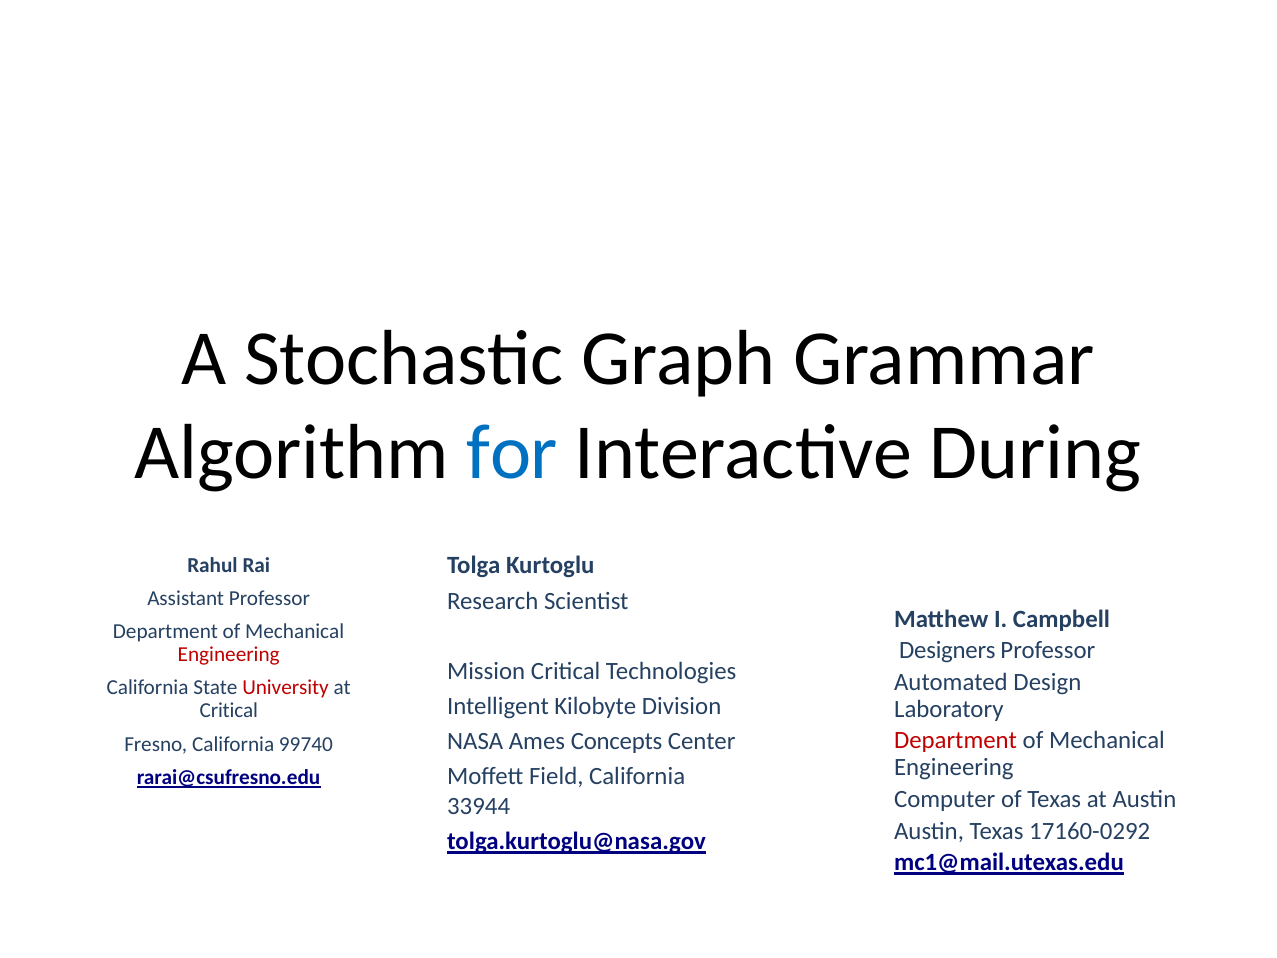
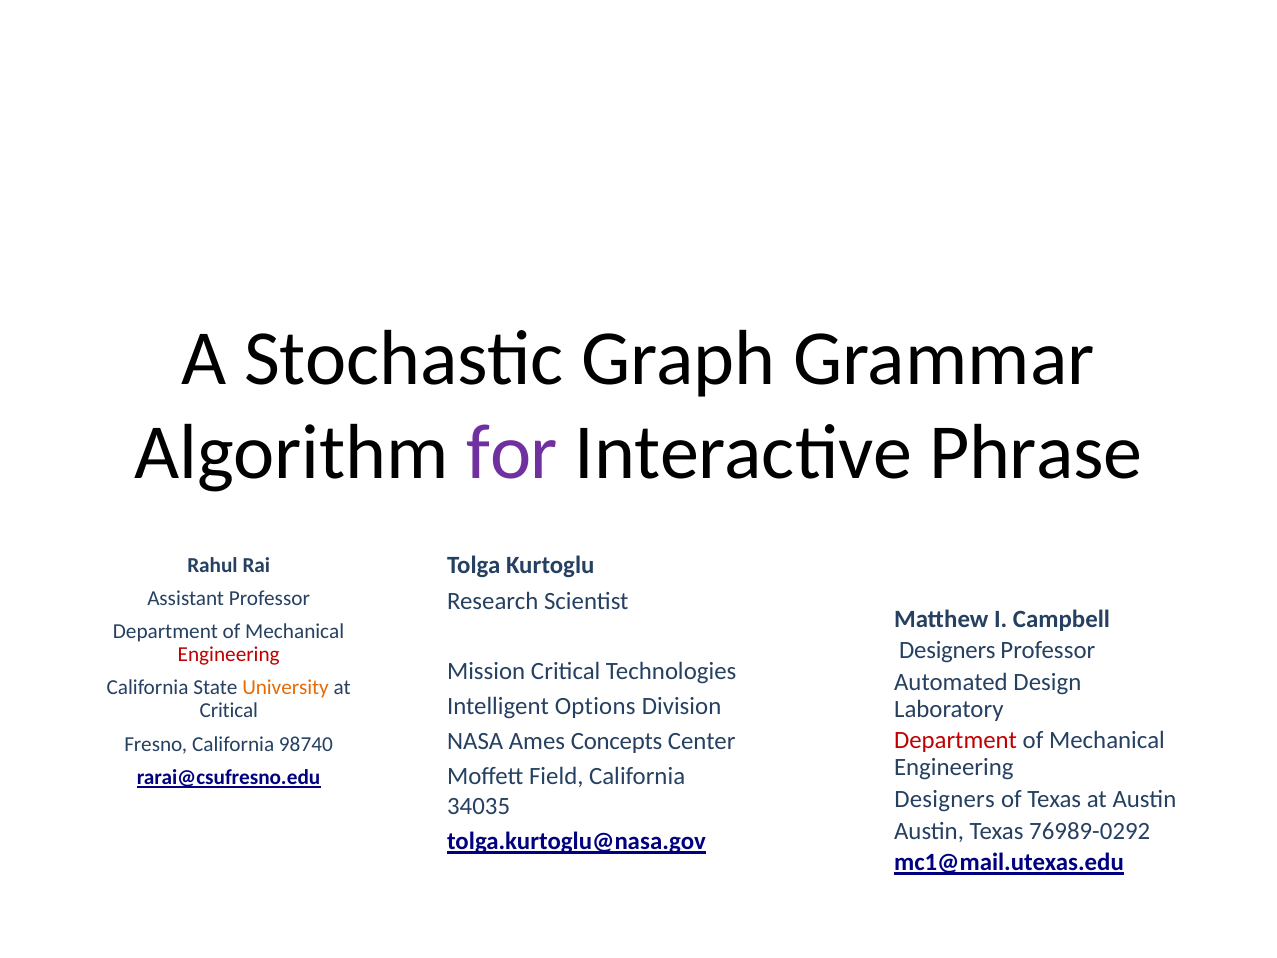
for colour: blue -> purple
During: During -> Phrase
University colour: red -> orange
Kilobyte: Kilobyte -> Options
99740: 99740 -> 98740
Computer at (945, 799): Computer -> Designers
33944: 33944 -> 34035
17160-0292: 17160-0292 -> 76989-0292
